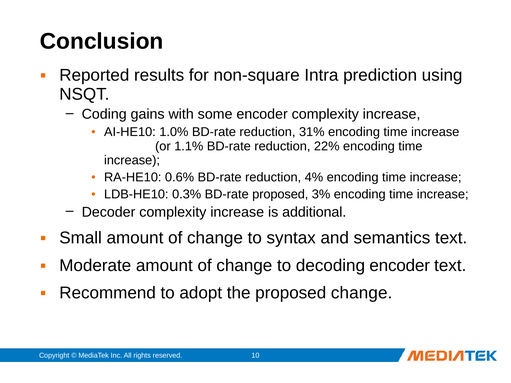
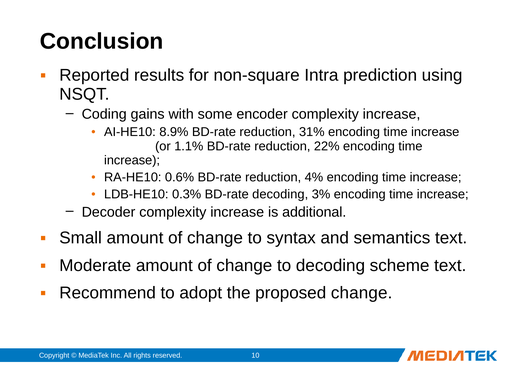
1.0%: 1.0% -> 8.9%
BD-rate proposed: proposed -> decoding
decoding encoder: encoder -> scheme
